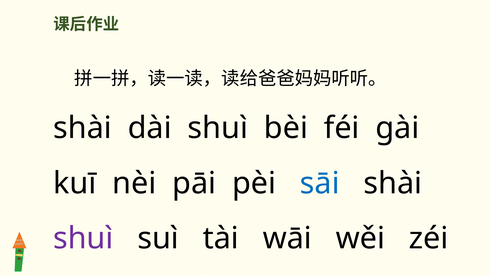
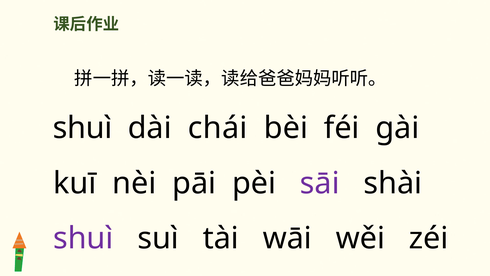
shài at (82, 128): shài -> shuì
dài shuì: shuì -> chái
sāi colour: blue -> purple
